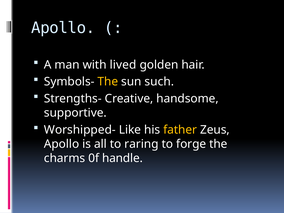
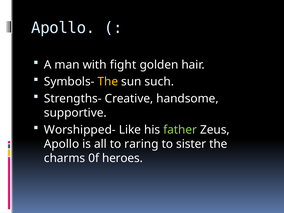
lived: lived -> fight
father colour: yellow -> light green
forge: forge -> sister
handle: handle -> heroes
